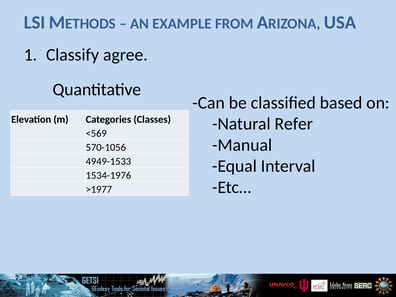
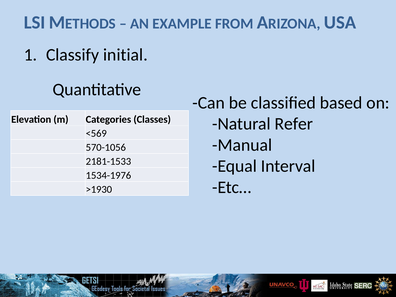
agree: agree -> initial
4949-1533: 4949-1533 -> 2181-1533
>1977: >1977 -> >1930
